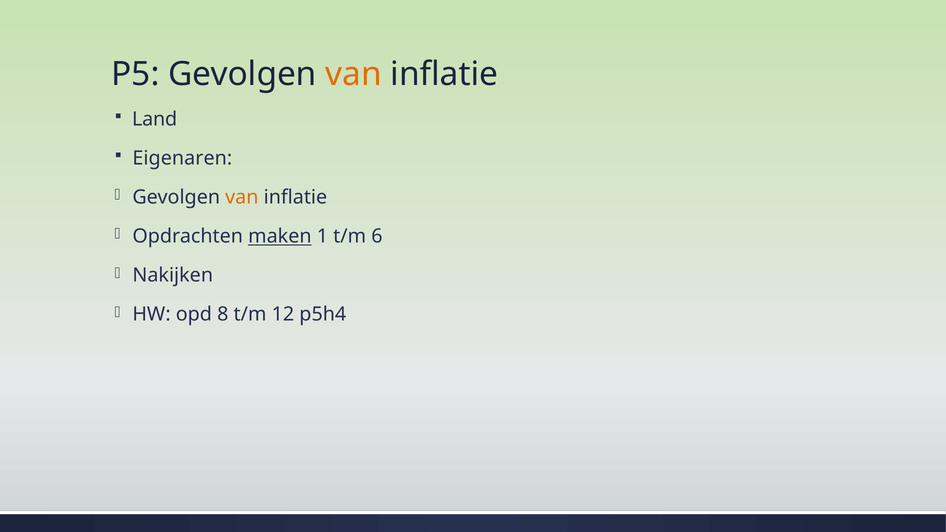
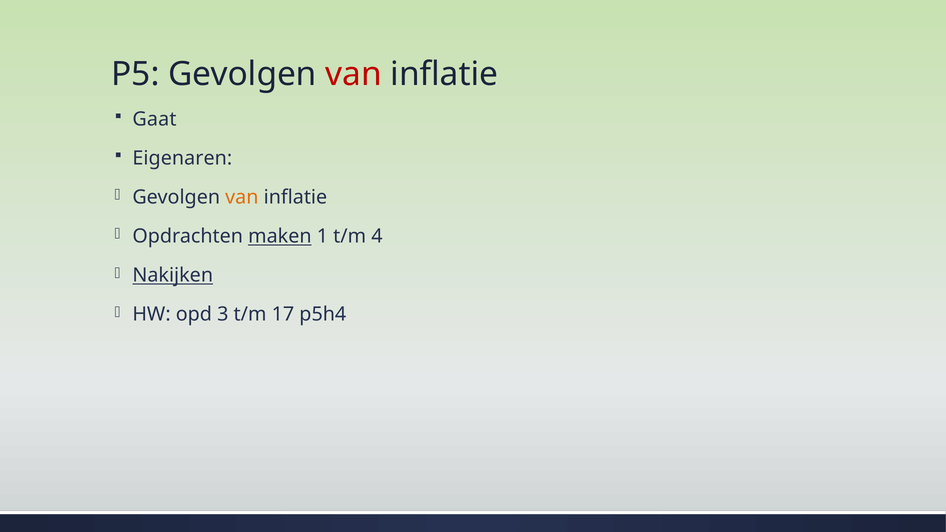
van at (354, 74) colour: orange -> red
Land: Land -> Gaat
6: 6 -> 4
Nakijken underline: none -> present
8: 8 -> 3
12: 12 -> 17
